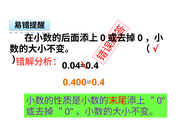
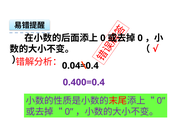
0.400=0.4 colour: orange -> purple
